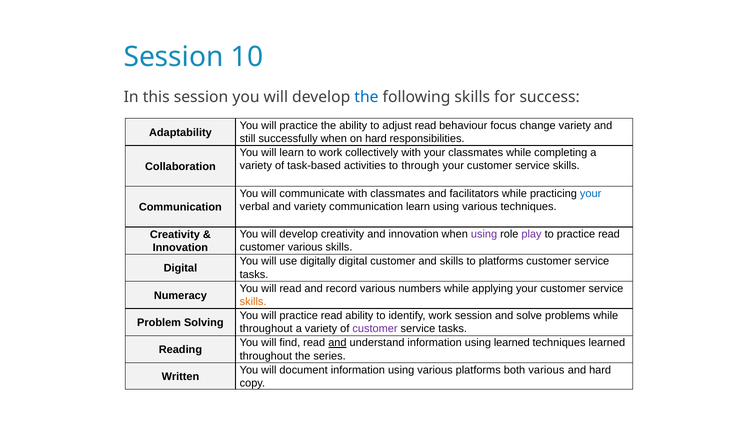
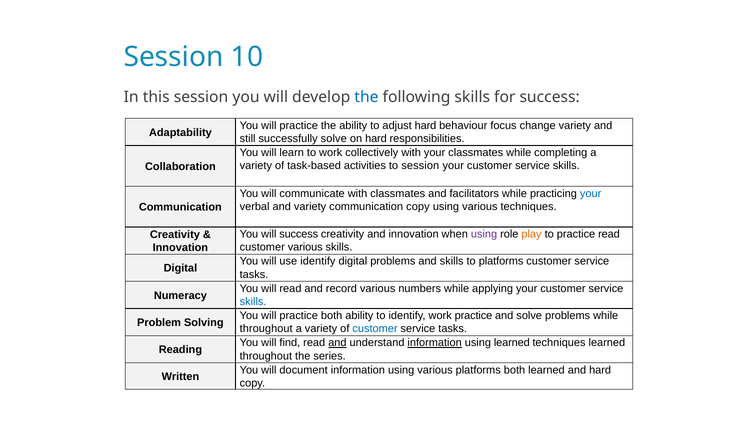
adjust read: read -> hard
successfully when: when -> solve
to through: through -> session
communication learn: learn -> copy
develop at (299, 234): develop -> success
play colour: purple -> orange
use digitally: digitally -> identify
digital customer: customer -> problems
skills at (253, 301) colour: orange -> blue
will practice read: read -> both
work session: session -> practice
customer at (375, 328) colour: purple -> blue
information at (435, 342) underline: none -> present
both various: various -> learned
